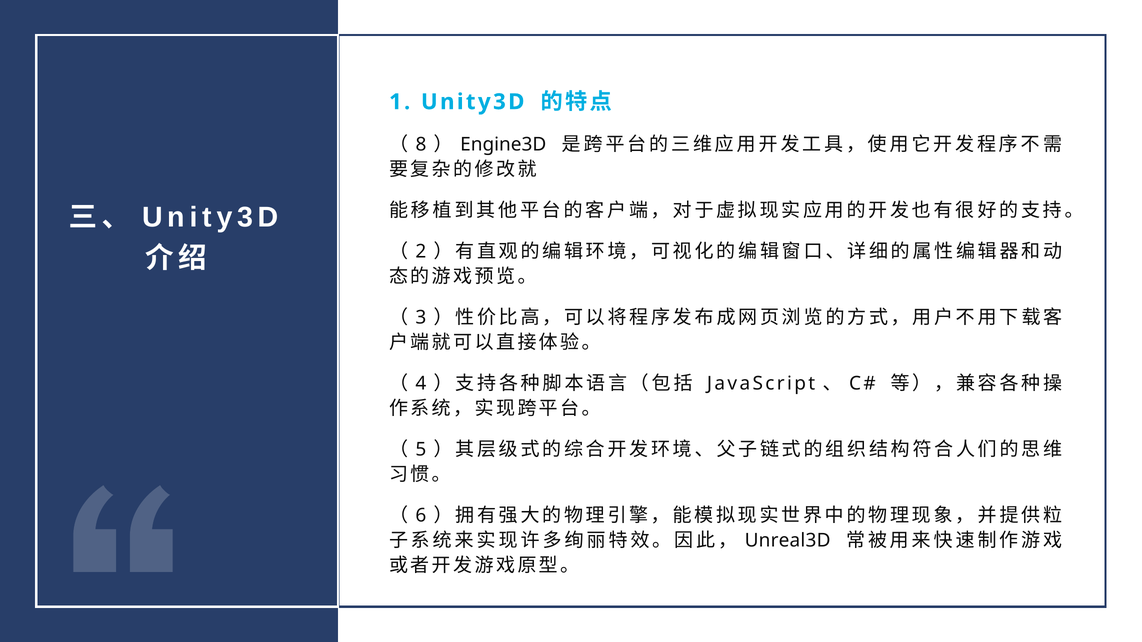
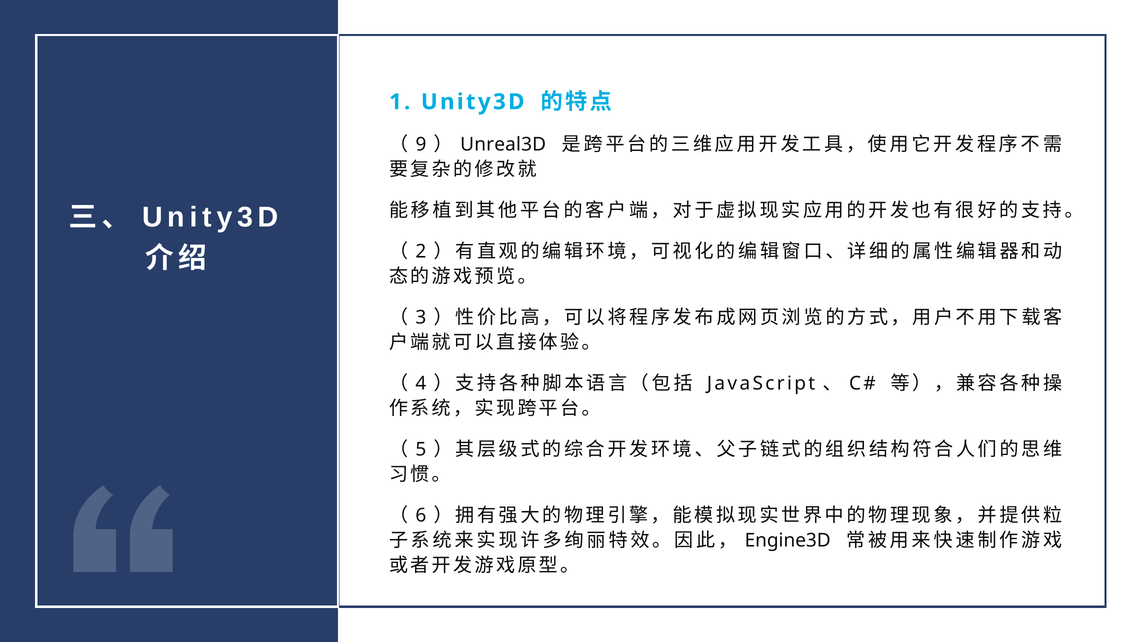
8: 8 -> 9
Engine3D: Engine3D -> Unreal3D
Unreal3D: Unreal3D -> Engine3D
